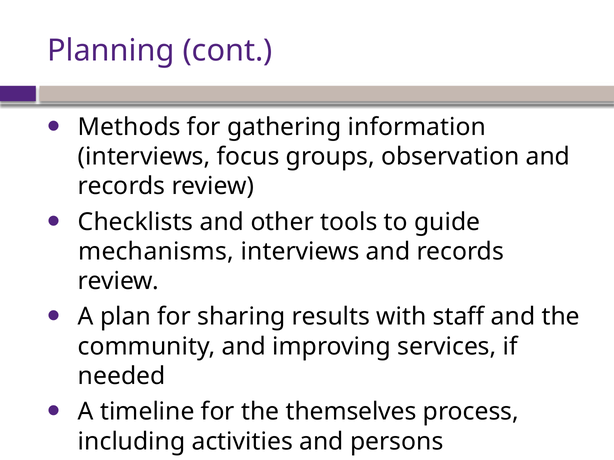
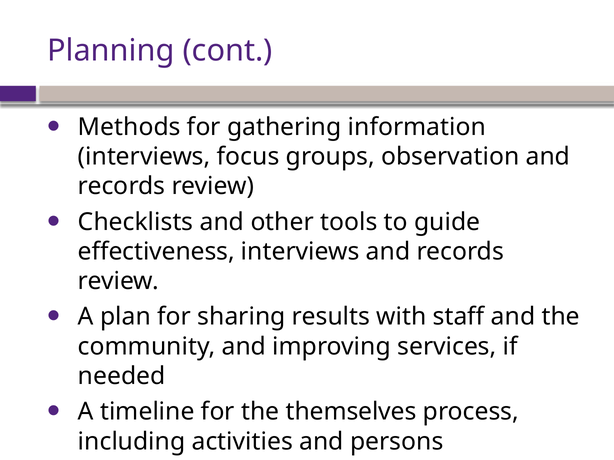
mechanisms: mechanisms -> effectiveness
